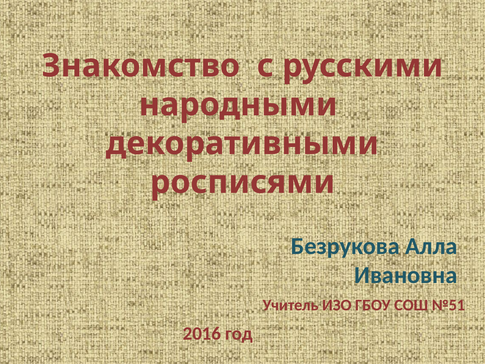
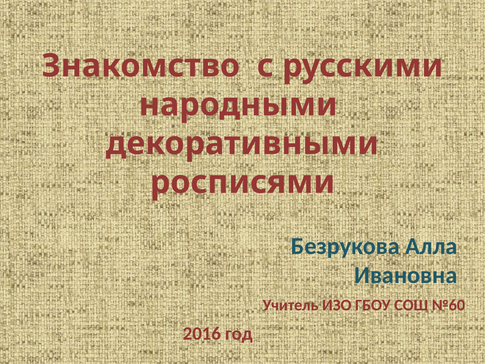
№51: №51 -> №60
